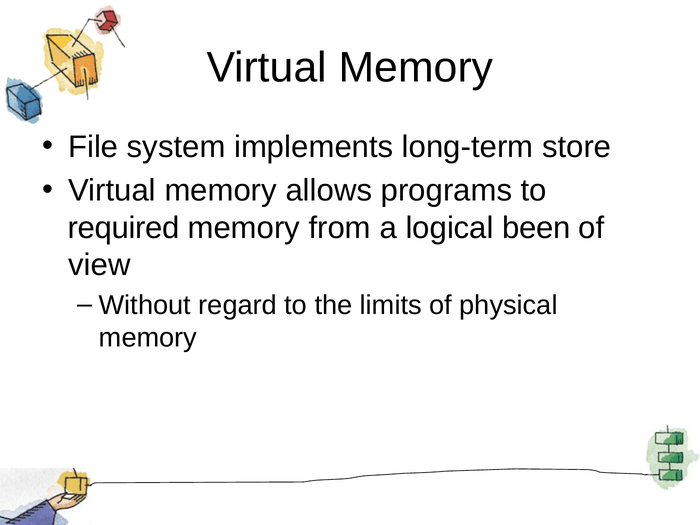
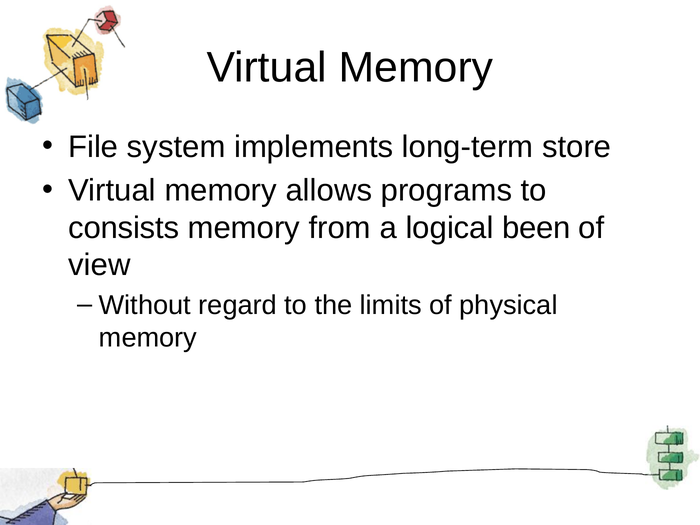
required: required -> consists
